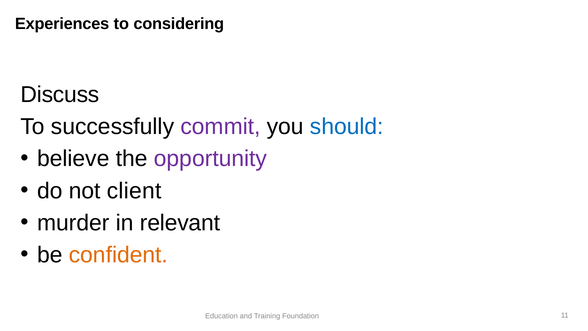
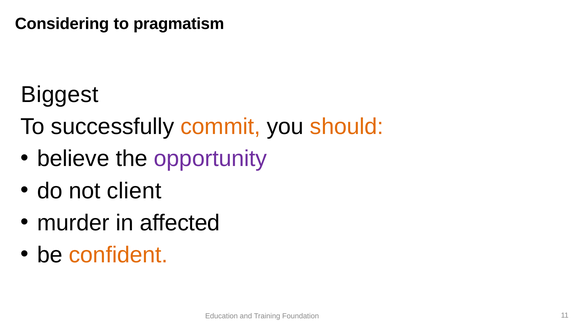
Experiences: Experiences -> Considering
considering: considering -> pragmatism
Discuss: Discuss -> Biggest
commit colour: purple -> orange
should colour: blue -> orange
relevant: relevant -> affected
